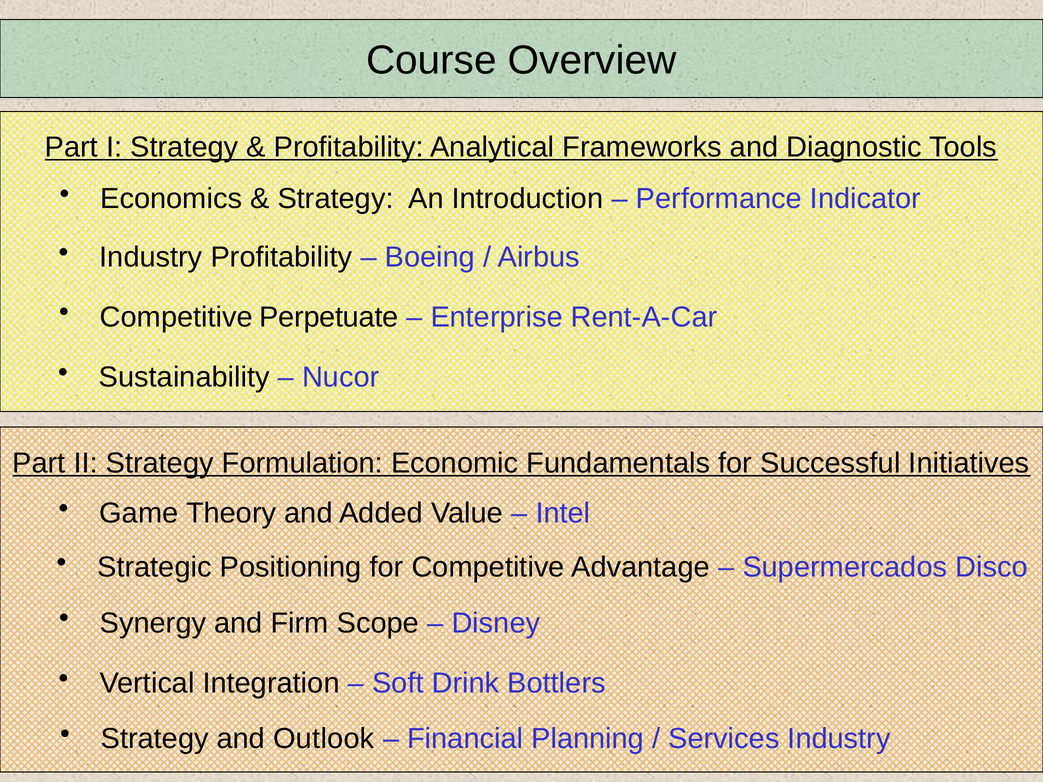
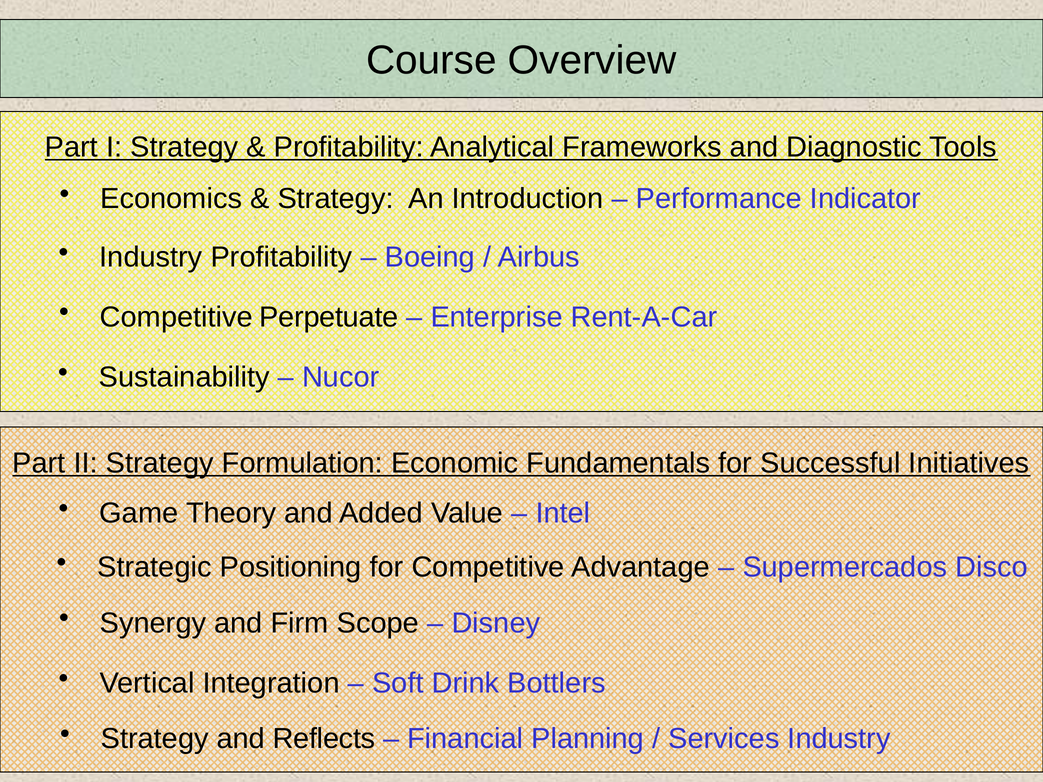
Outlook: Outlook -> Reflects
